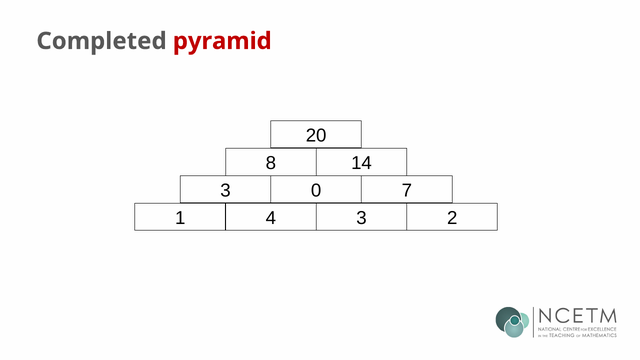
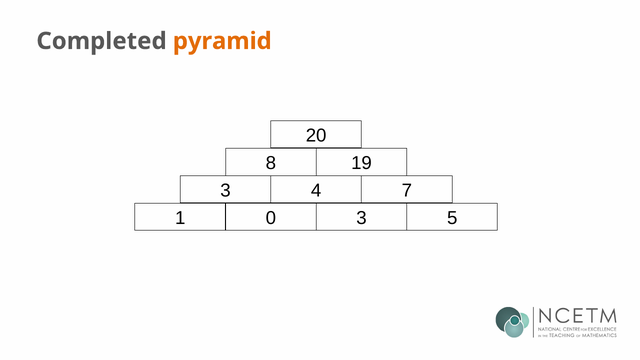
pyramid colour: red -> orange
14: 14 -> 19
0: 0 -> 4
4: 4 -> 0
2: 2 -> 5
